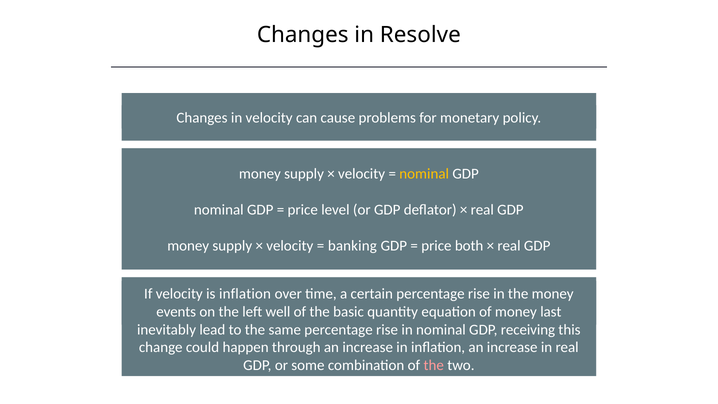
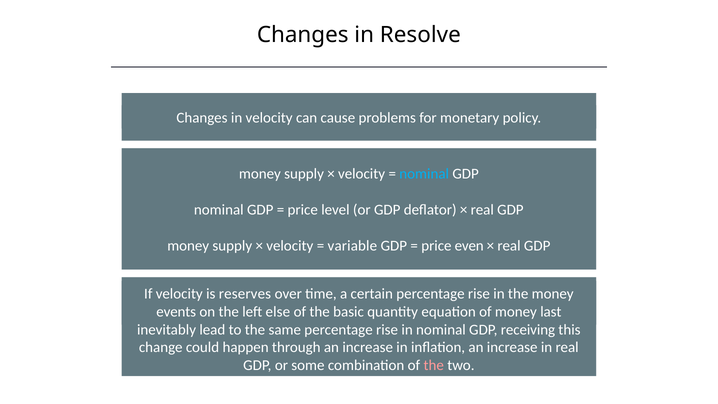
nominal at (424, 174) colour: yellow -> light blue
banking: banking -> variable
both: both -> even
is inflation: inflation -> reserves
well: well -> else
